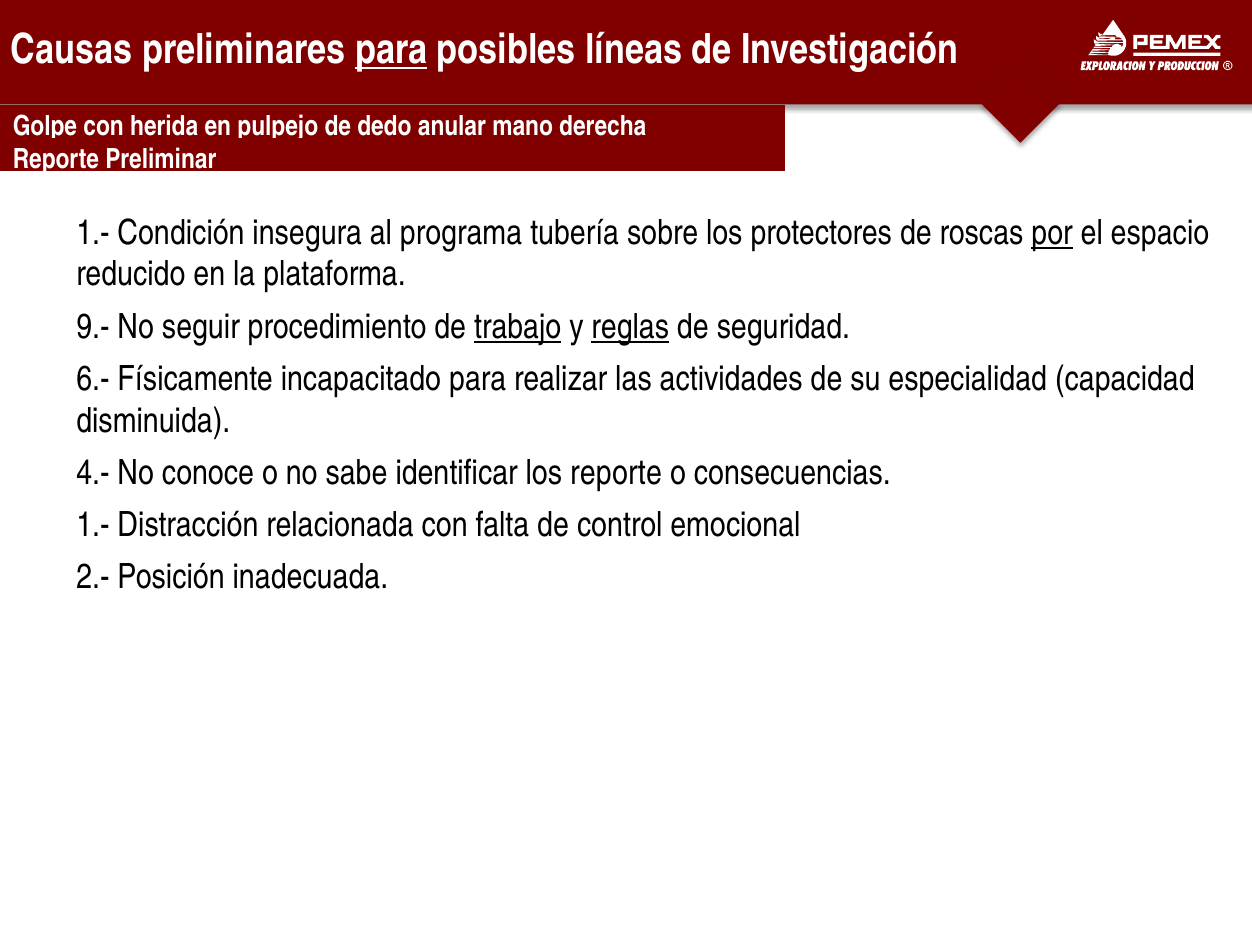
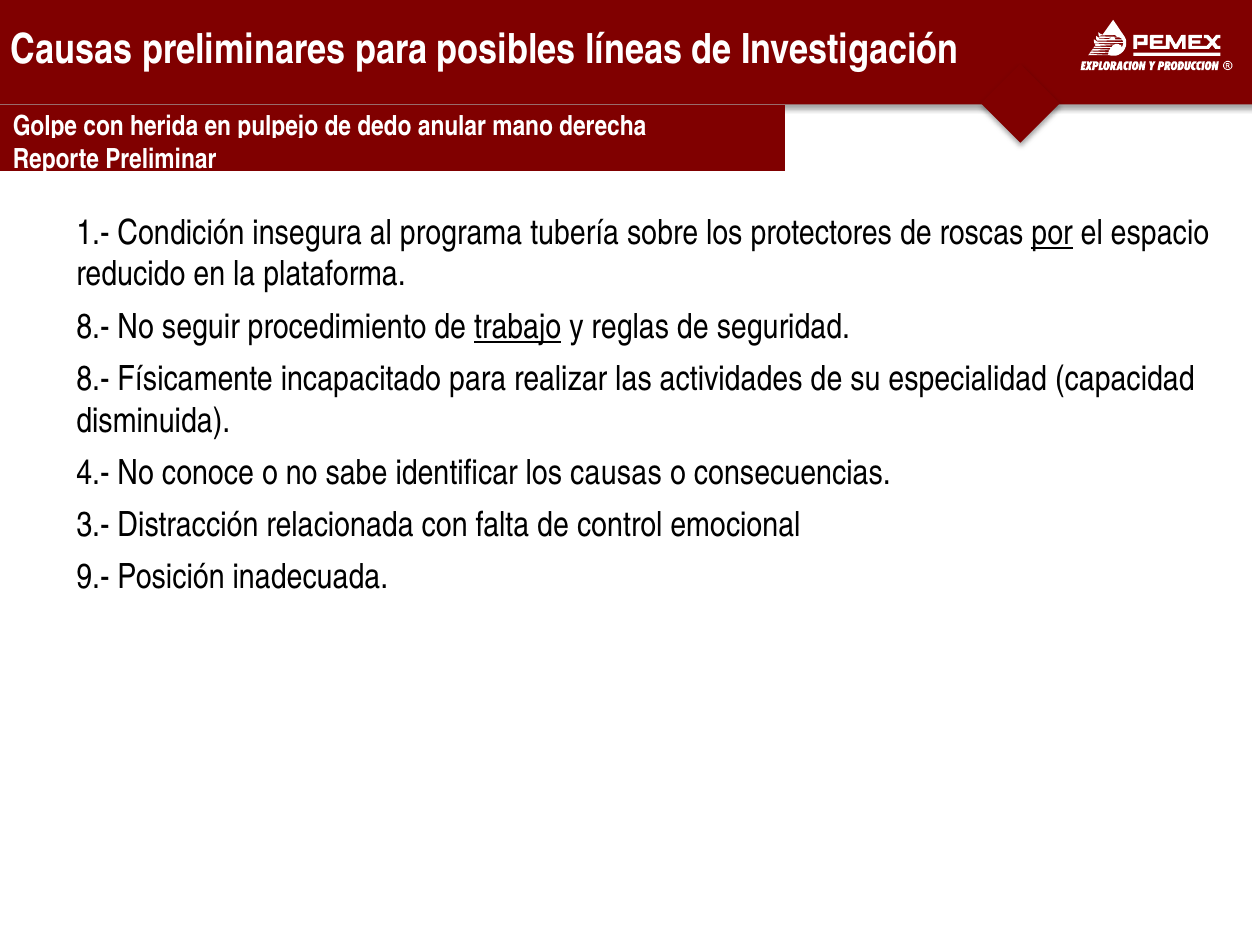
para at (391, 50) underline: present -> none
9.- at (93, 327): 9.- -> 8.-
reglas underline: present -> none
6.- at (93, 379): 6.- -> 8.-
los reporte: reporte -> causas
1.- at (93, 525): 1.- -> 3.-
2.-: 2.- -> 9.-
